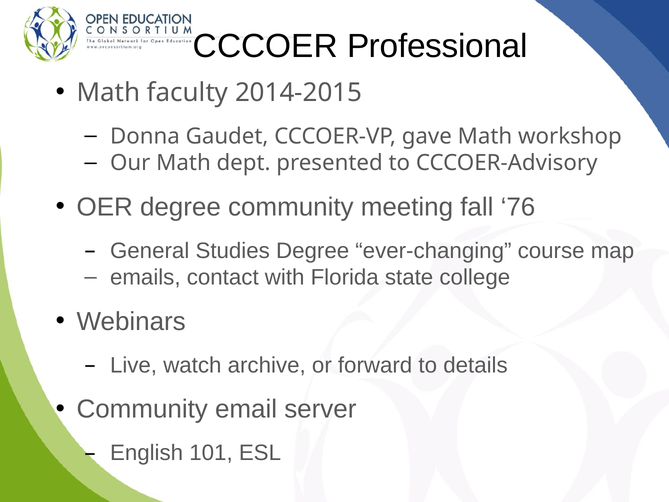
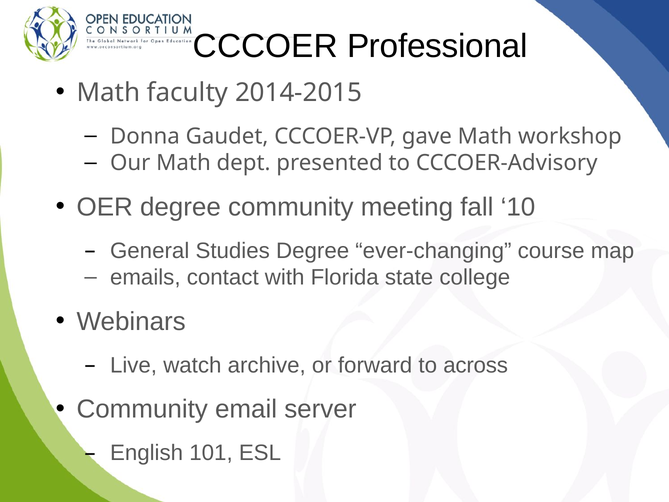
76: 76 -> 10
details: details -> across
